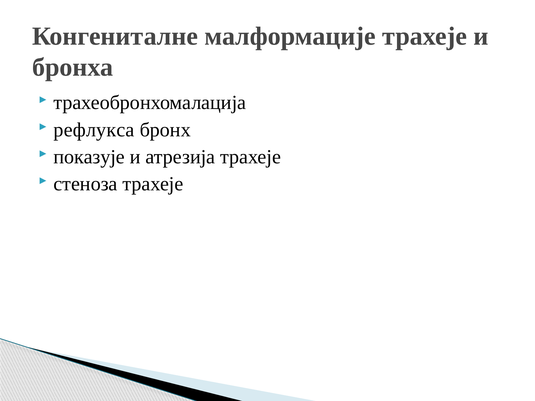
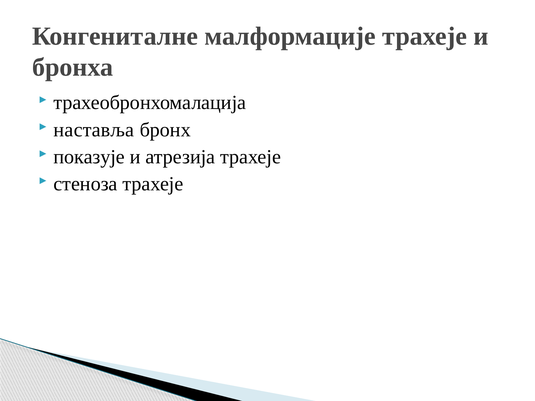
рефлукса: рефлукса -> наставља
